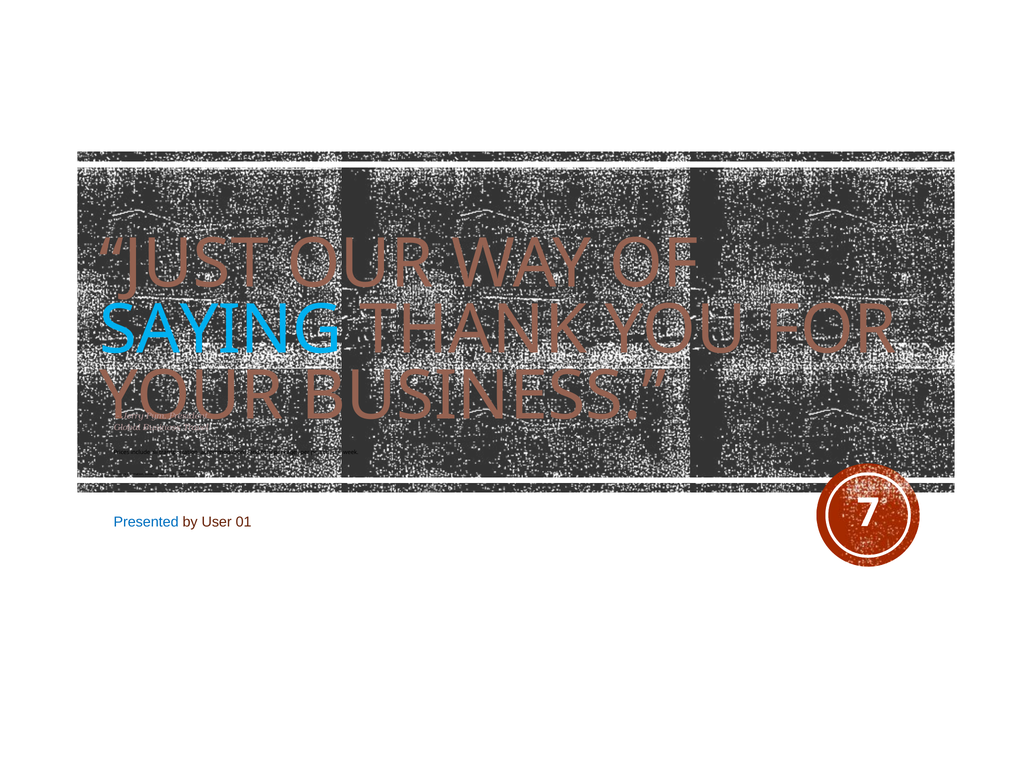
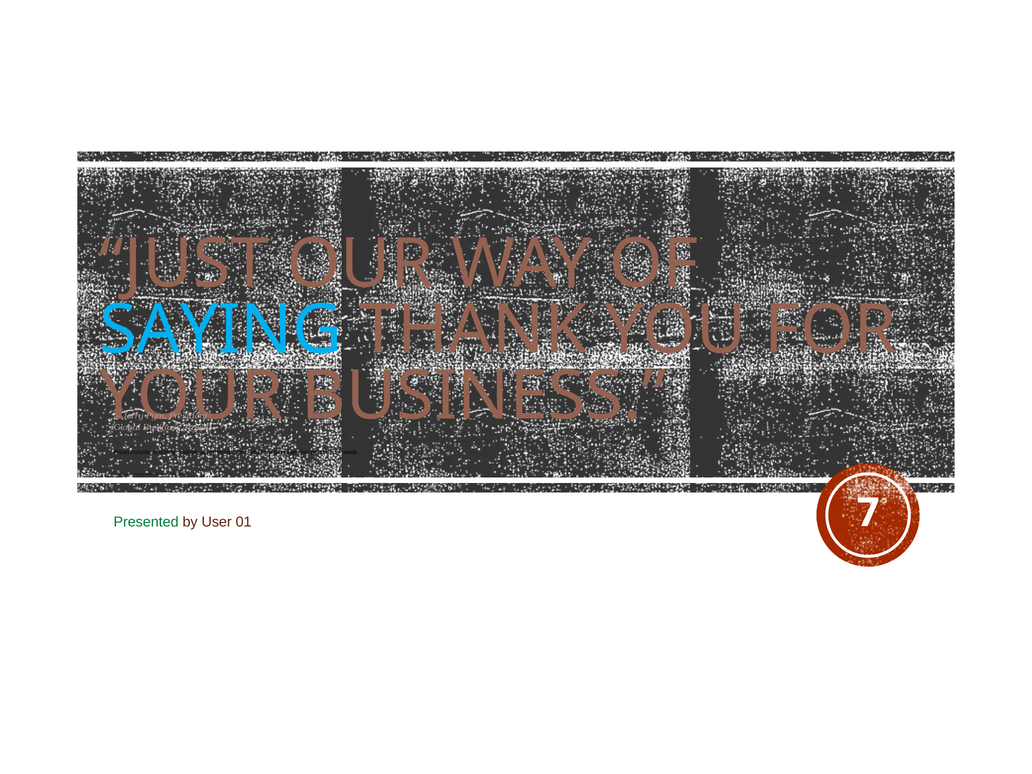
Presented colour: blue -> green
